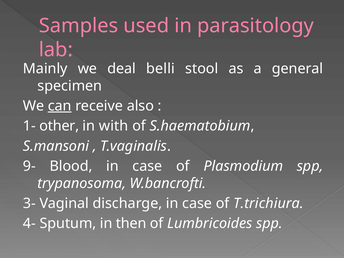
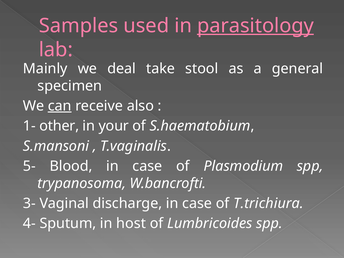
parasitology underline: none -> present
belli: belli -> take
with: with -> your
9-: 9- -> 5-
then: then -> host
